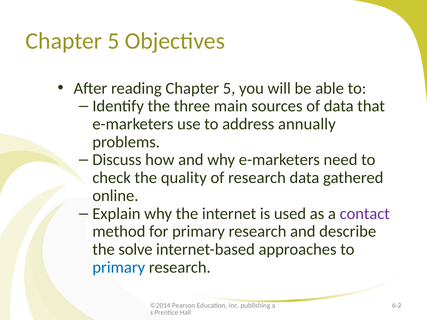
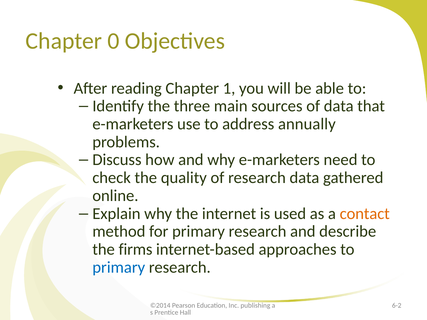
5 at (113, 41): 5 -> 0
reading Chapter 5: 5 -> 1
contact colour: purple -> orange
solve: solve -> firms
